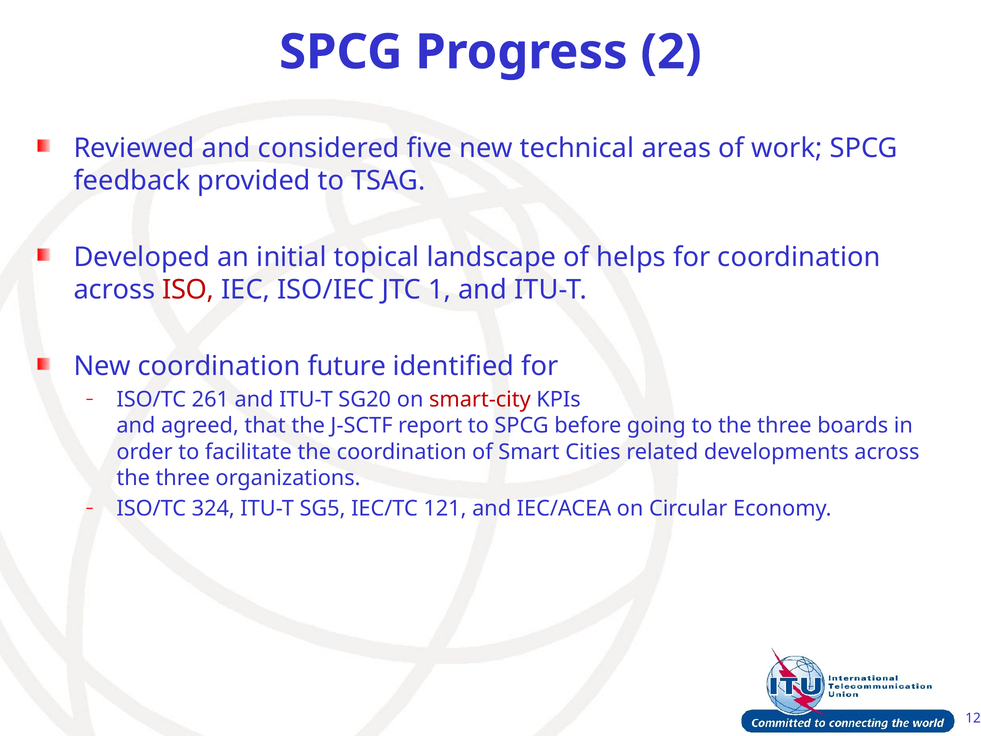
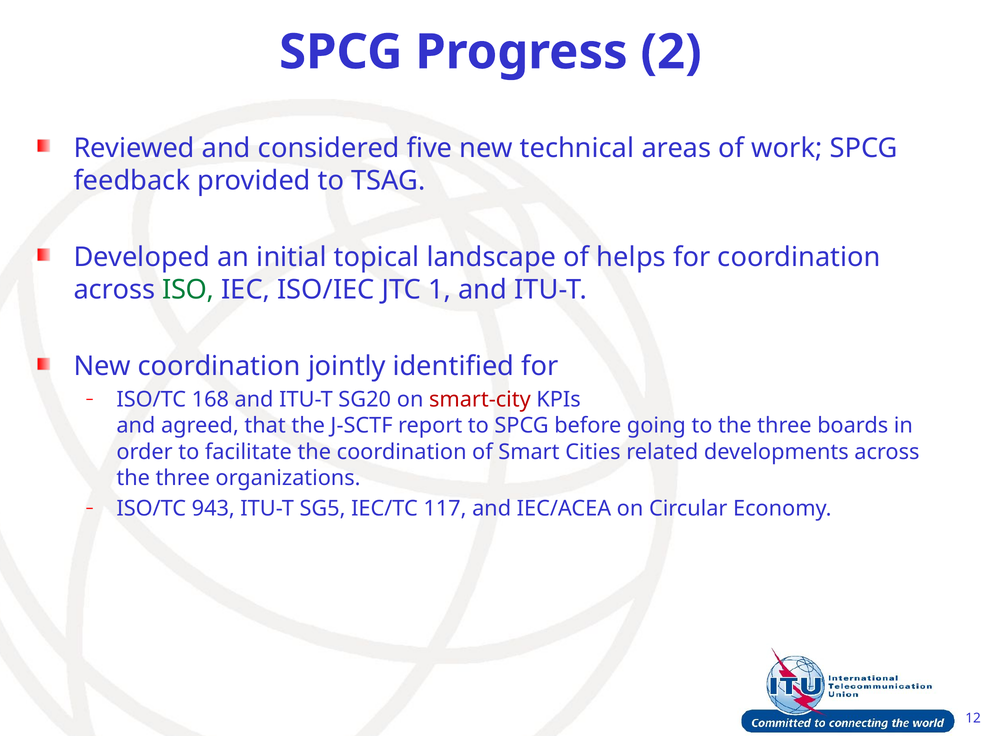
ISO colour: red -> green
future: future -> jointly
261: 261 -> 168
324: 324 -> 943
121: 121 -> 117
